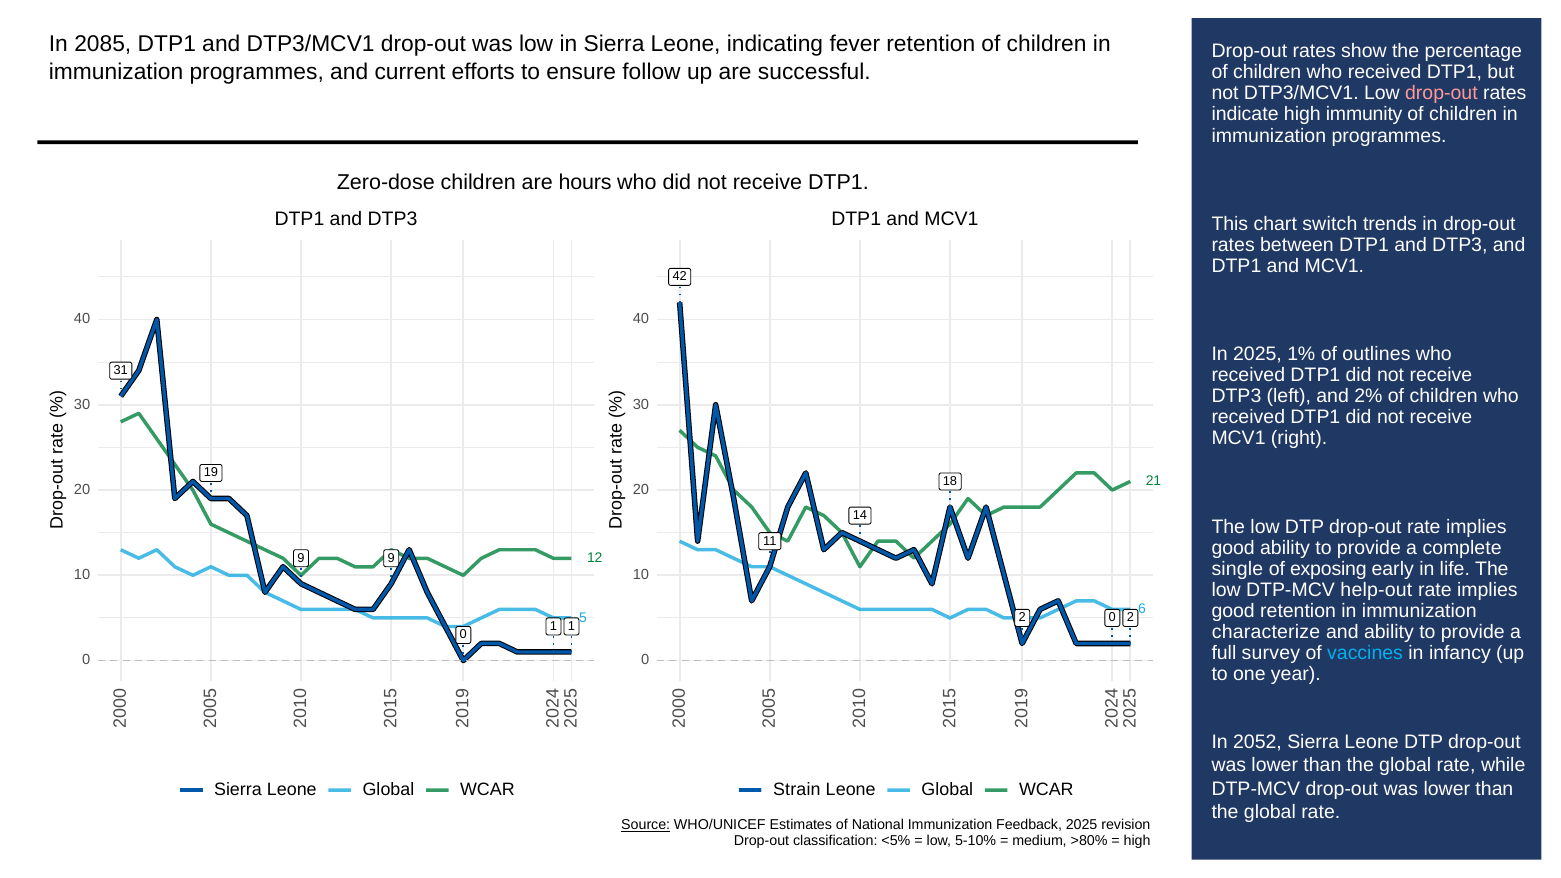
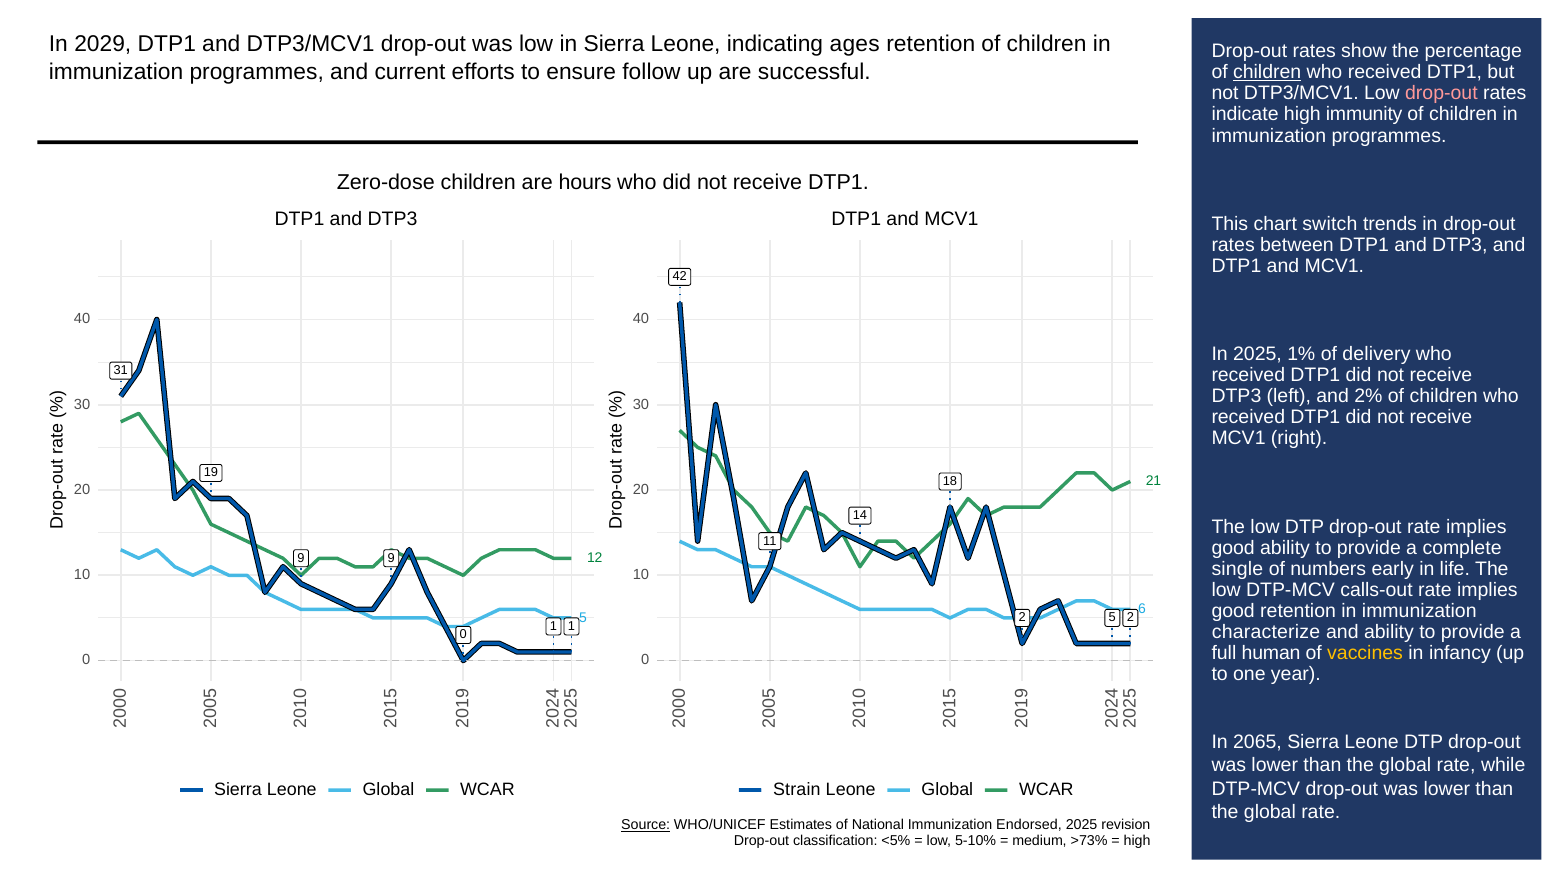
2085: 2085 -> 2029
fever: fever -> ages
children at (1267, 72) underline: none -> present
outlines: outlines -> delivery
exposing: exposing -> numbers
help-out: help-out -> calls-out
0 at (1112, 618): 0 -> 5
survey: survey -> human
vaccines colour: light blue -> yellow
2052: 2052 -> 2065
Feedback: Feedback -> Endorsed
>80%: >80% -> >73%
